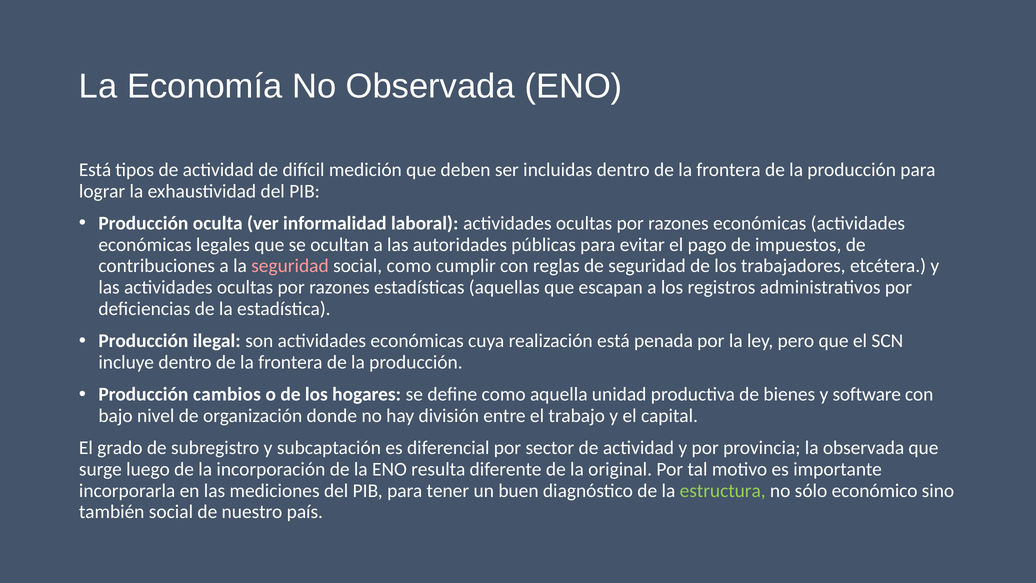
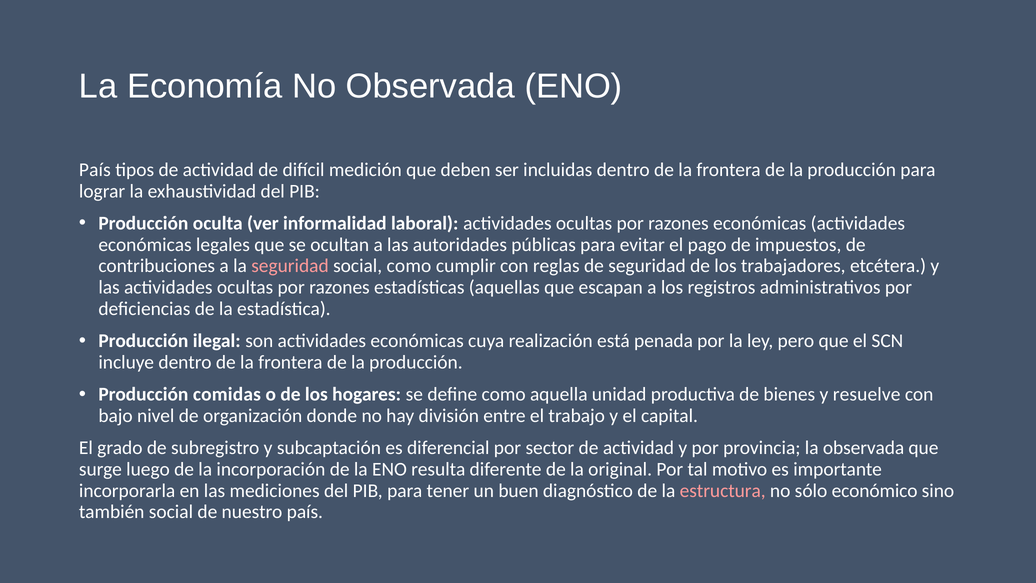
Está at (95, 170): Está -> País
cambios: cambios -> comidas
software: software -> resuelve
estructura colour: light green -> pink
